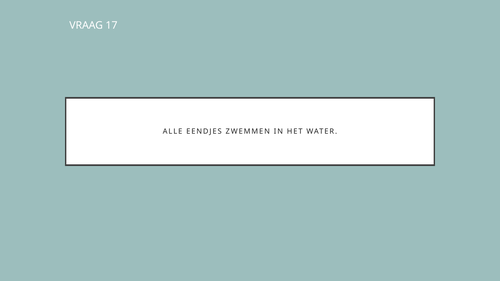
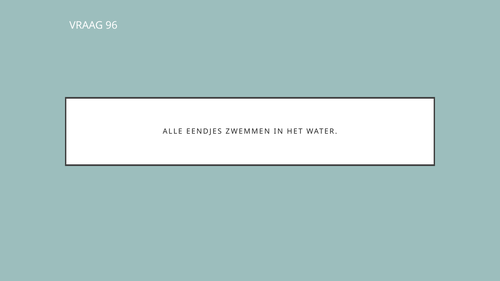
17: 17 -> 96
